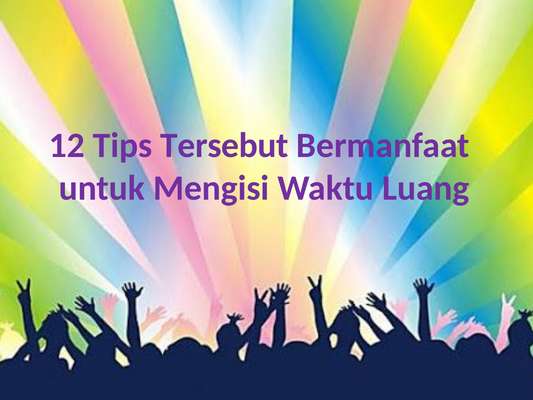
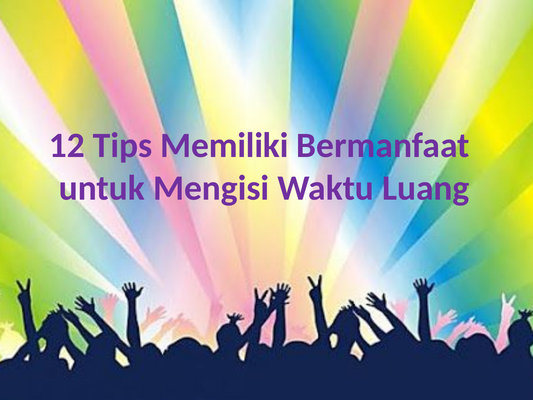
Tersebut: Tersebut -> Memiliki
